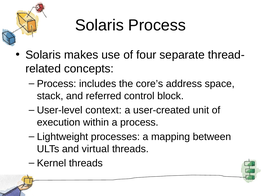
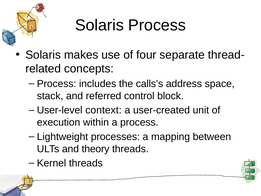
core’s: core’s -> calls’s
virtual: virtual -> theory
